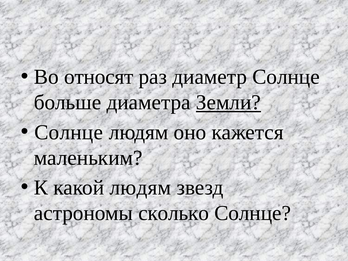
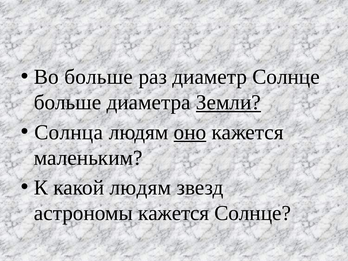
Во относят: относят -> больше
Солнце at (69, 132): Солнце -> Солнца
оно underline: none -> present
астрономы сколько: сколько -> кажется
